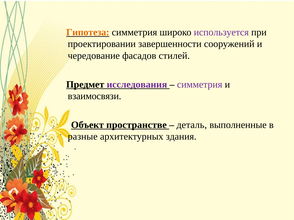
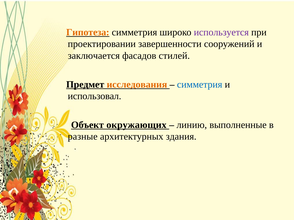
чередование: чередование -> заключается
исследования colour: purple -> orange
симметрия at (200, 85) colour: purple -> blue
взаимосвязи: взаимосвязи -> использовал
пространстве: пространстве -> окружающих
деталь: деталь -> линию
